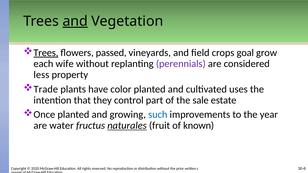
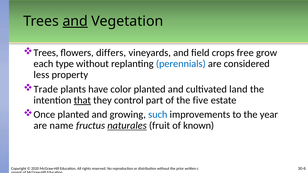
Trees at (46, 53) underline: present -> none
passed: passed -> differs
goal: goal -> free
wife: wife -> type
perennials colour: purple -> blue
uses: uses -> land
that underline: none -> present
sale: sale -> five
water: water -> name
